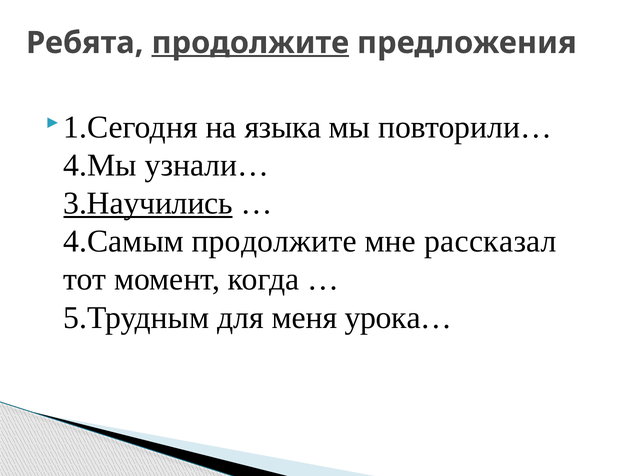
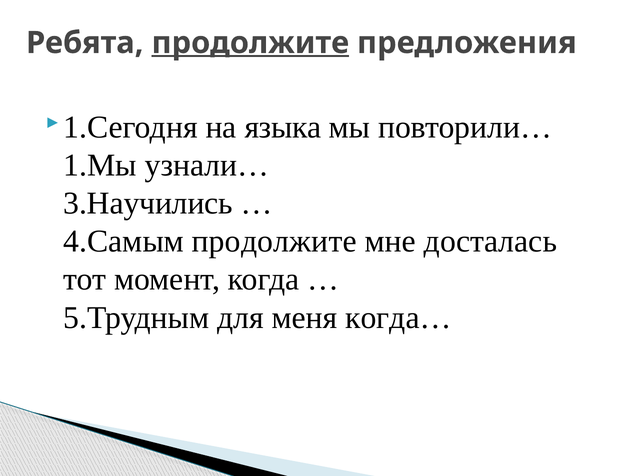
4.Мы: 4.Мы -> 1.Мы
3.Научились underline: present -> none
рассказал: рассказал -> досталась
урока…: урока… -> когда…
